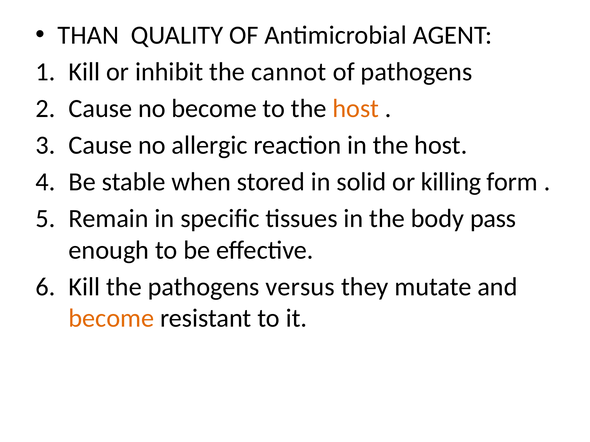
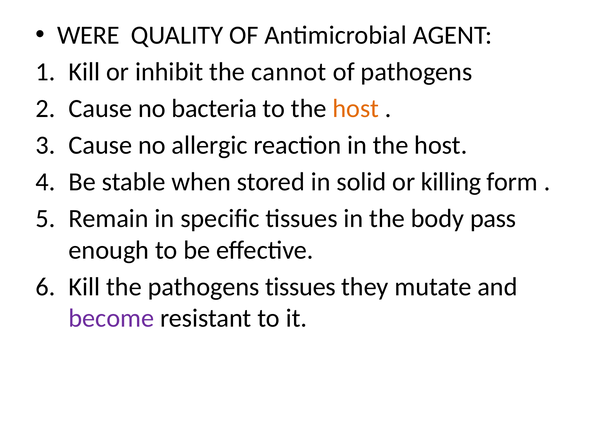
THAN: THAN -> WERE
no become: become -> bacteria
pathogens versus: versus -> tissues
become at (111, 319) colour: orange -> purple
